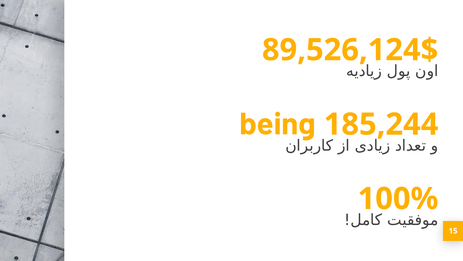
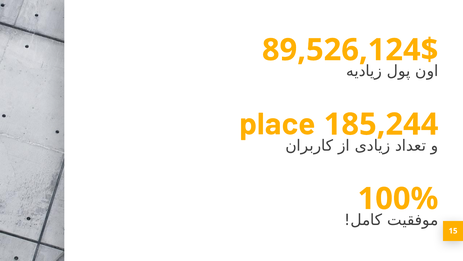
being: being -> place
